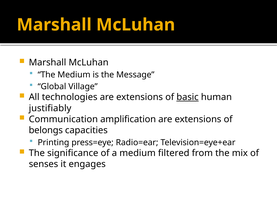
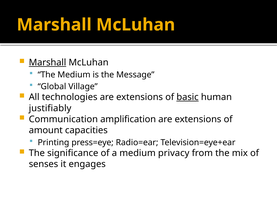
Marshall at (48, 63) underline: none -> present
belongs: belongs -> amount
filtered: filtered -> privacy
